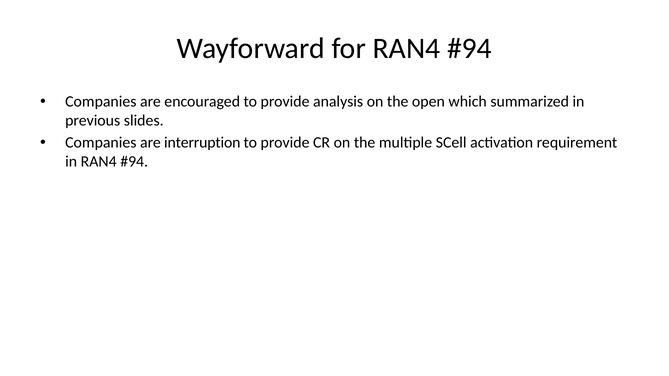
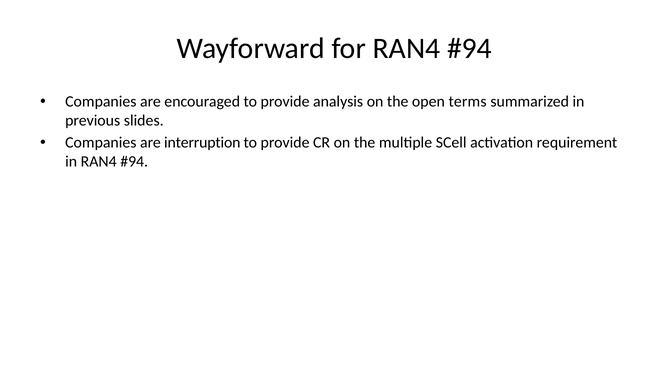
which: which -> terms
